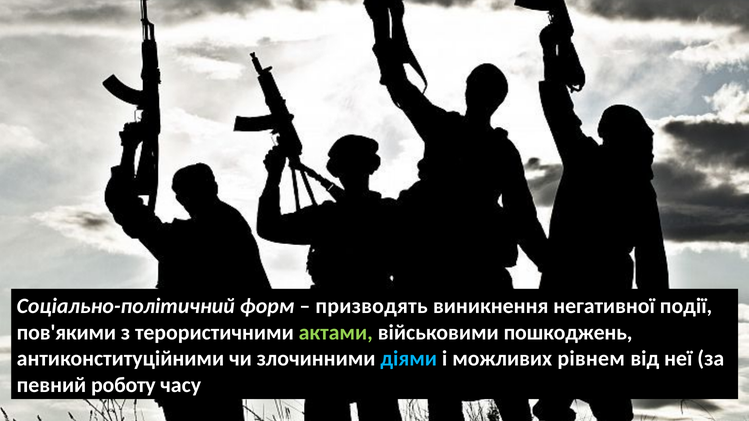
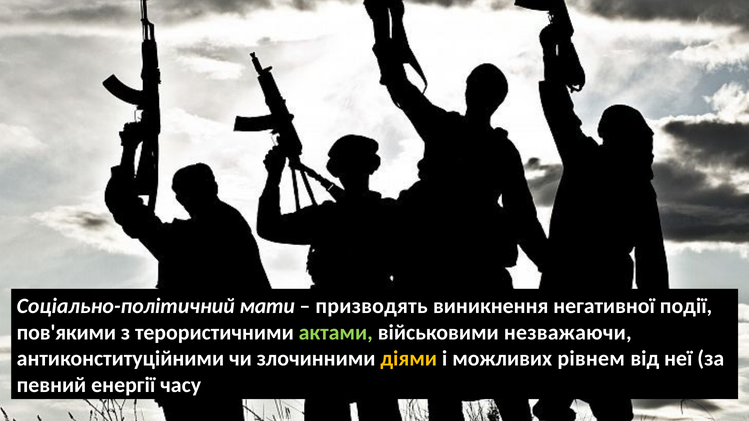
форм: форм -> мати
пошкоджень: пошкоджень -> незважаючи
діями colour: light blue -> yellow
роботу: роботу -> енергії
